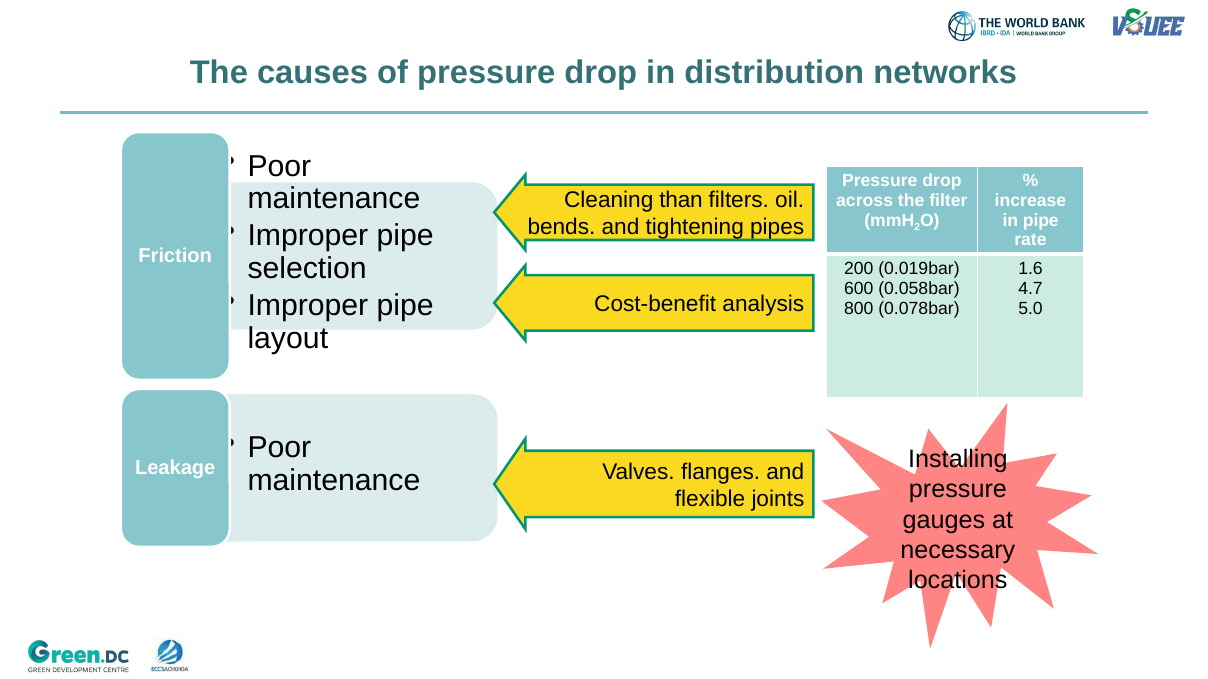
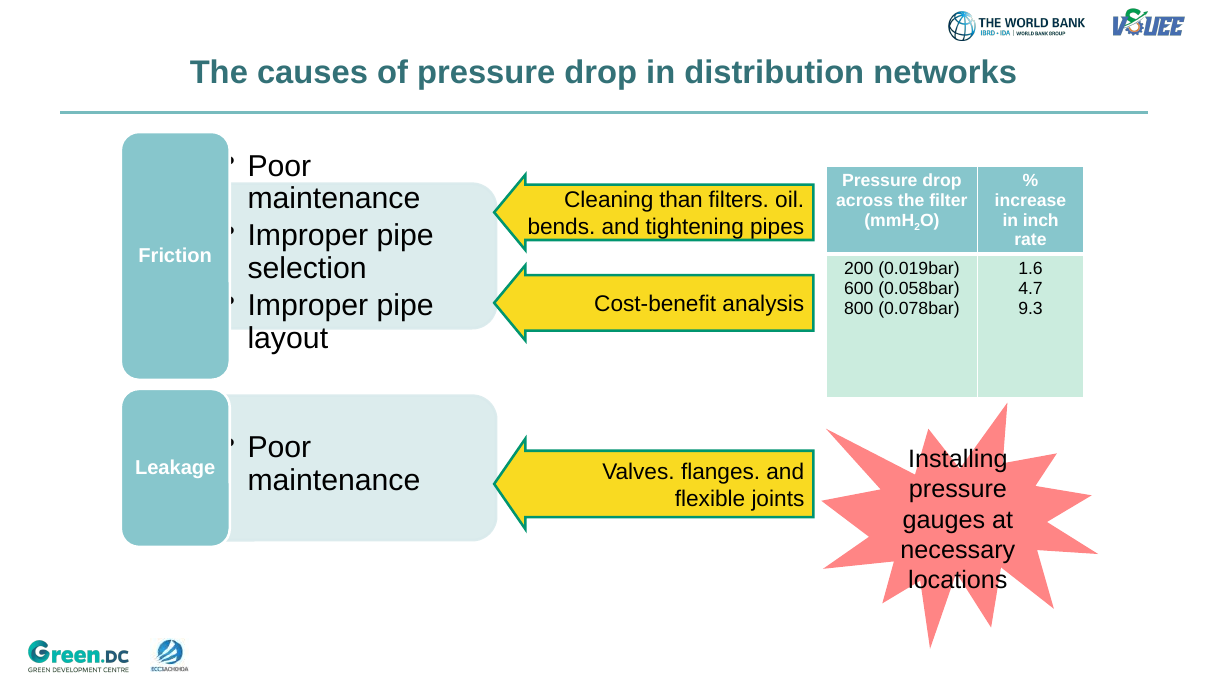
in pipe: pipe -> inch
5.0: 5.0 -> 9.3
